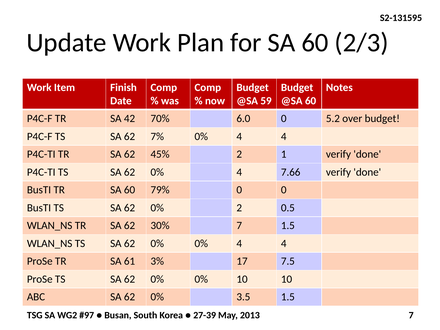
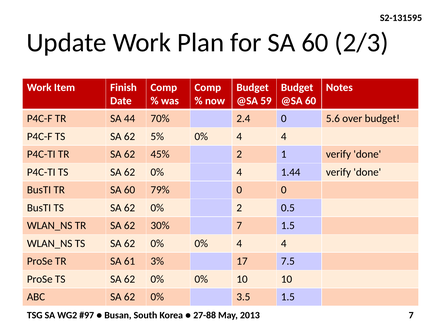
42: 42 -> 44
6.0: 6.0 -> 2.4
5.2: 5.2 -> 5.6
7%: 7% -> 5%
7.66: 7.66 -> 1.44
27-39: 27-39 -> 27-88
